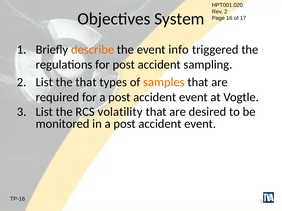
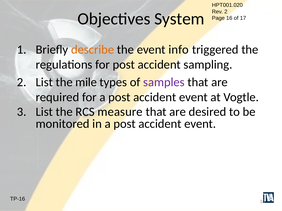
the that: that -> mile
samples colour: orange -> purple
volatility: volatility -> measure
